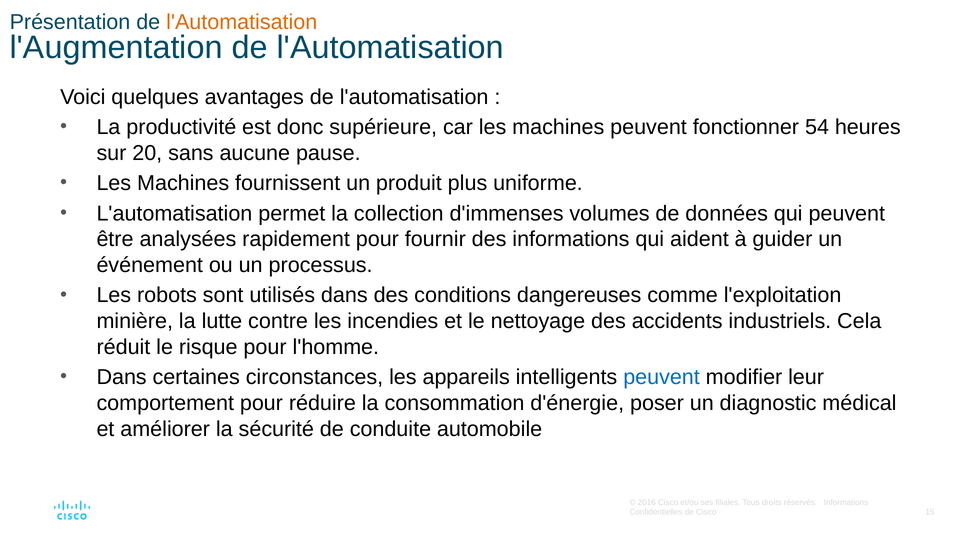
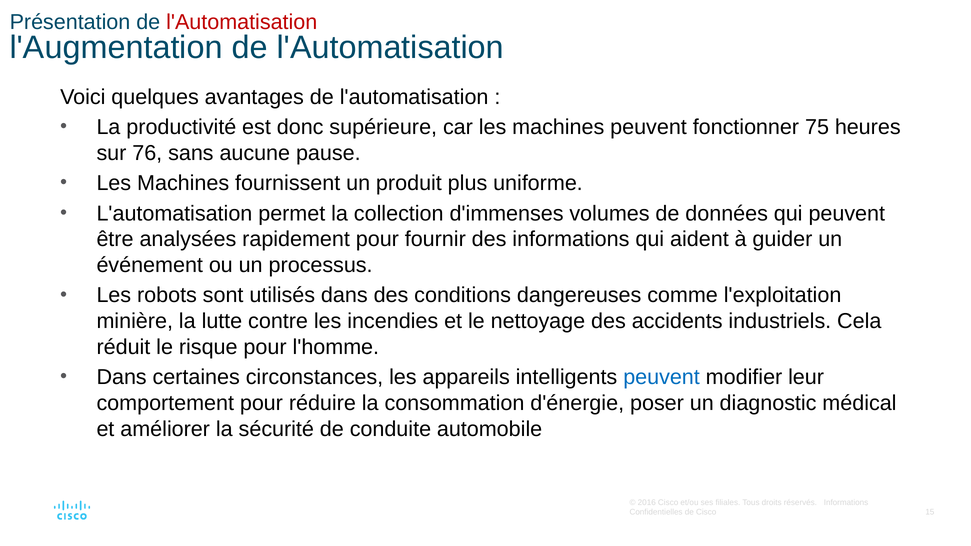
l'Automatisation at (242, 22) colour: orange -> red
54: 54 -> 75
20: 20 -> 76
